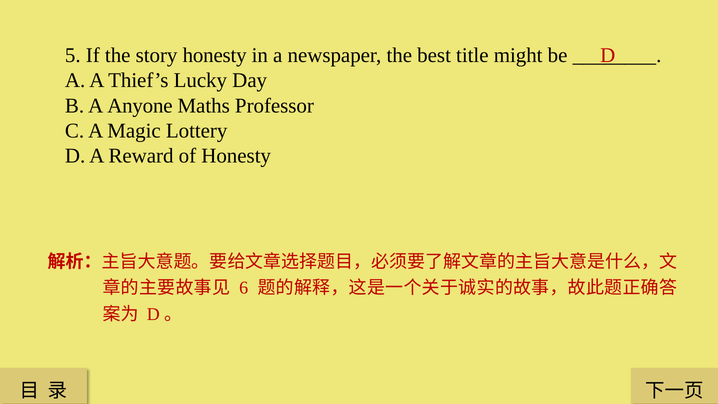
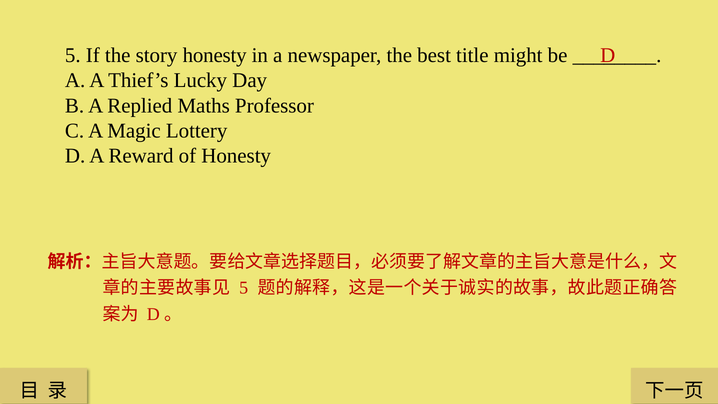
Anyone: Anyone -> Replied
6 at (244, 288): 6 -> 5
